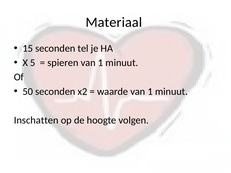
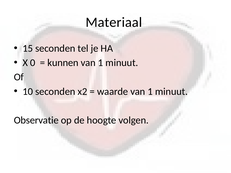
5: 5 -> 0
spieren: spieren -> kunnen
50: 50 -> 10
Inschatten: Inschatten -> Observatie
